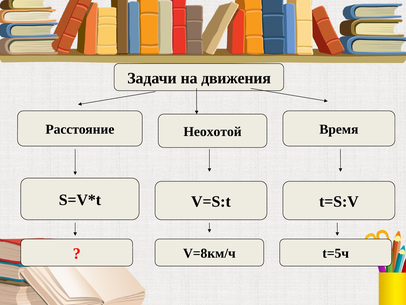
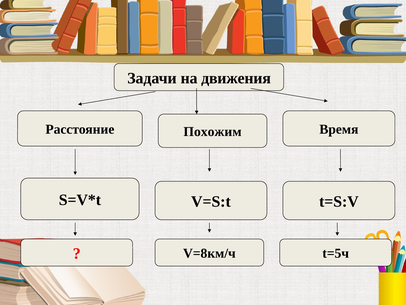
Неохотой: Неохотой -> Похожим
